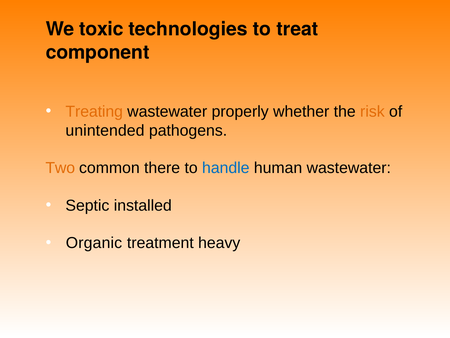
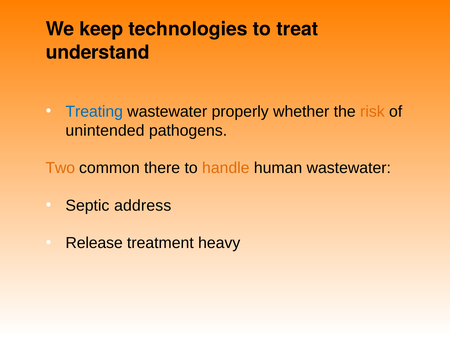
toxic: toxic -> keep
component: component -> understand
Treating colour: orange -> blue
handle colour: blue -> orange
installed: installed -> address
Organic: Organic -> Release
